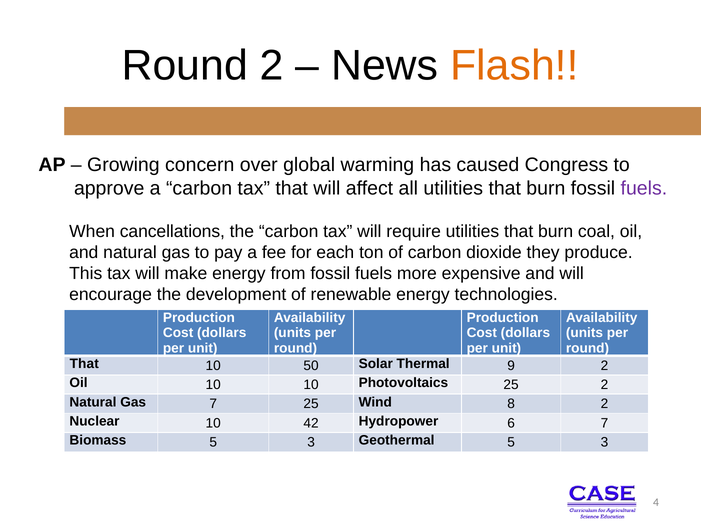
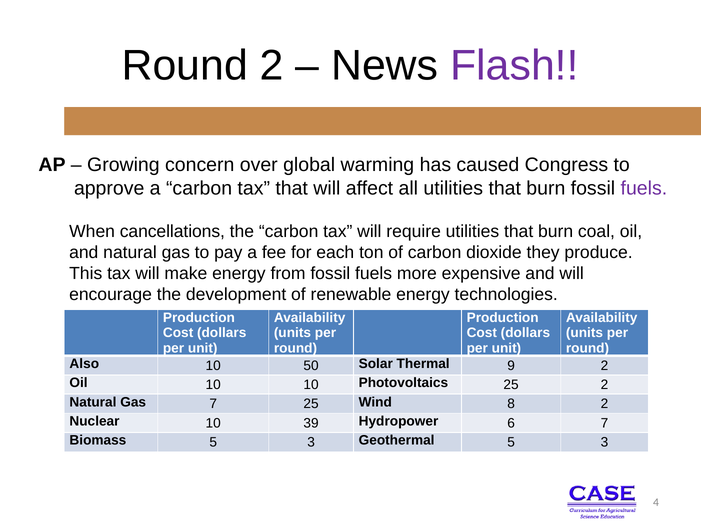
Flash colour: orange -> purple
That at (84, 363): That -> Also
42: 42 -> 39
